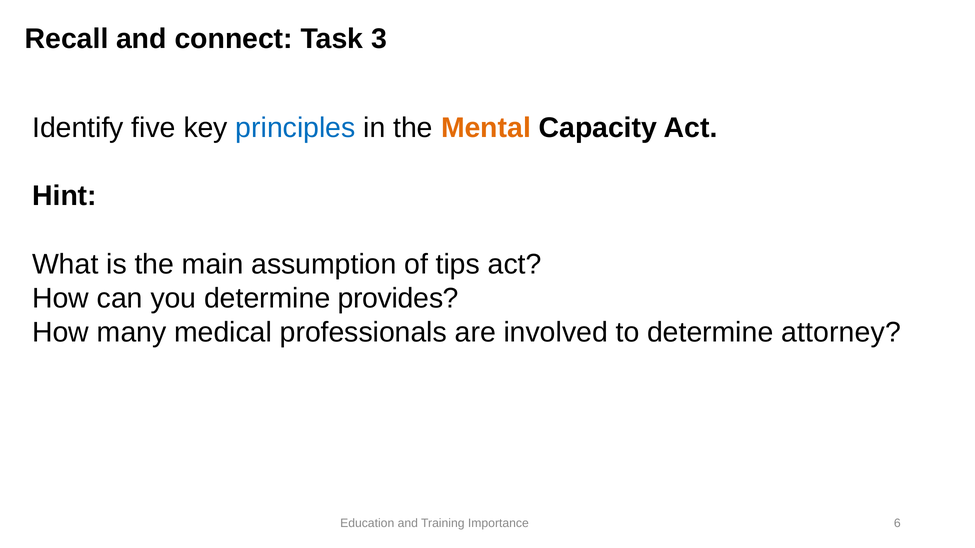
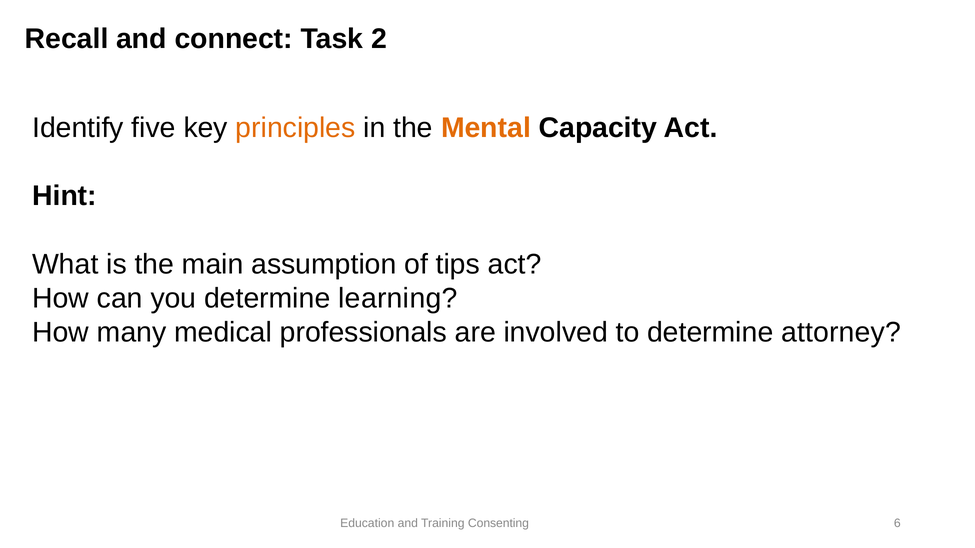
3: 3 -> 2
principles colour: blue -> orange
provides: provides -> learning
Importance: Importance -> Consenting
